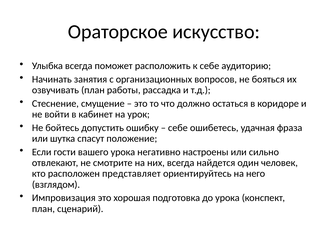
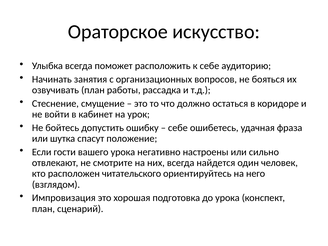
представляет: представляет -> читательского
